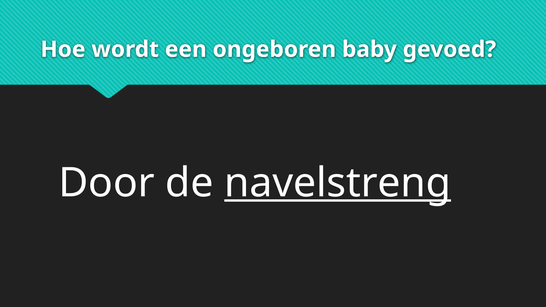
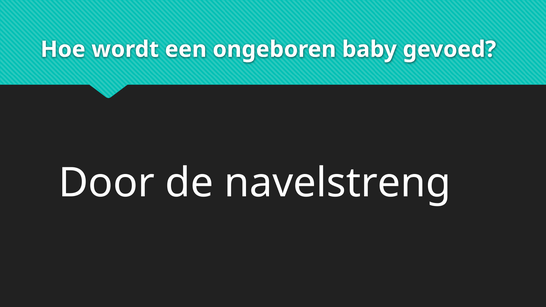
navelstreng underline: present -> none
